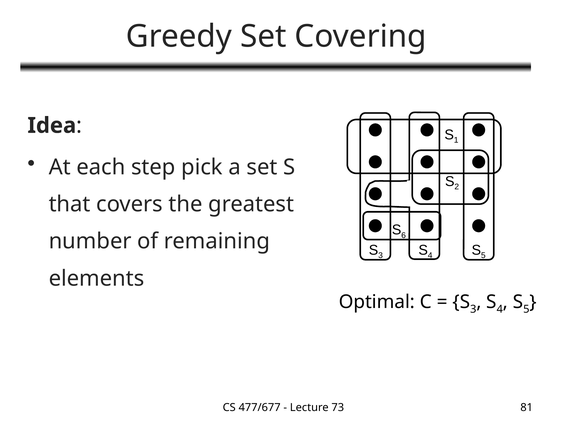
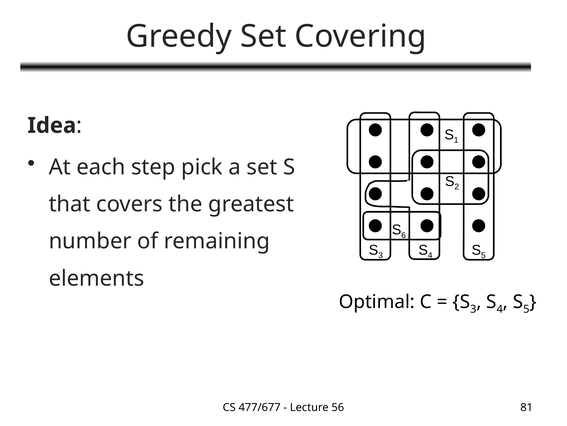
73: 73 -> 56
